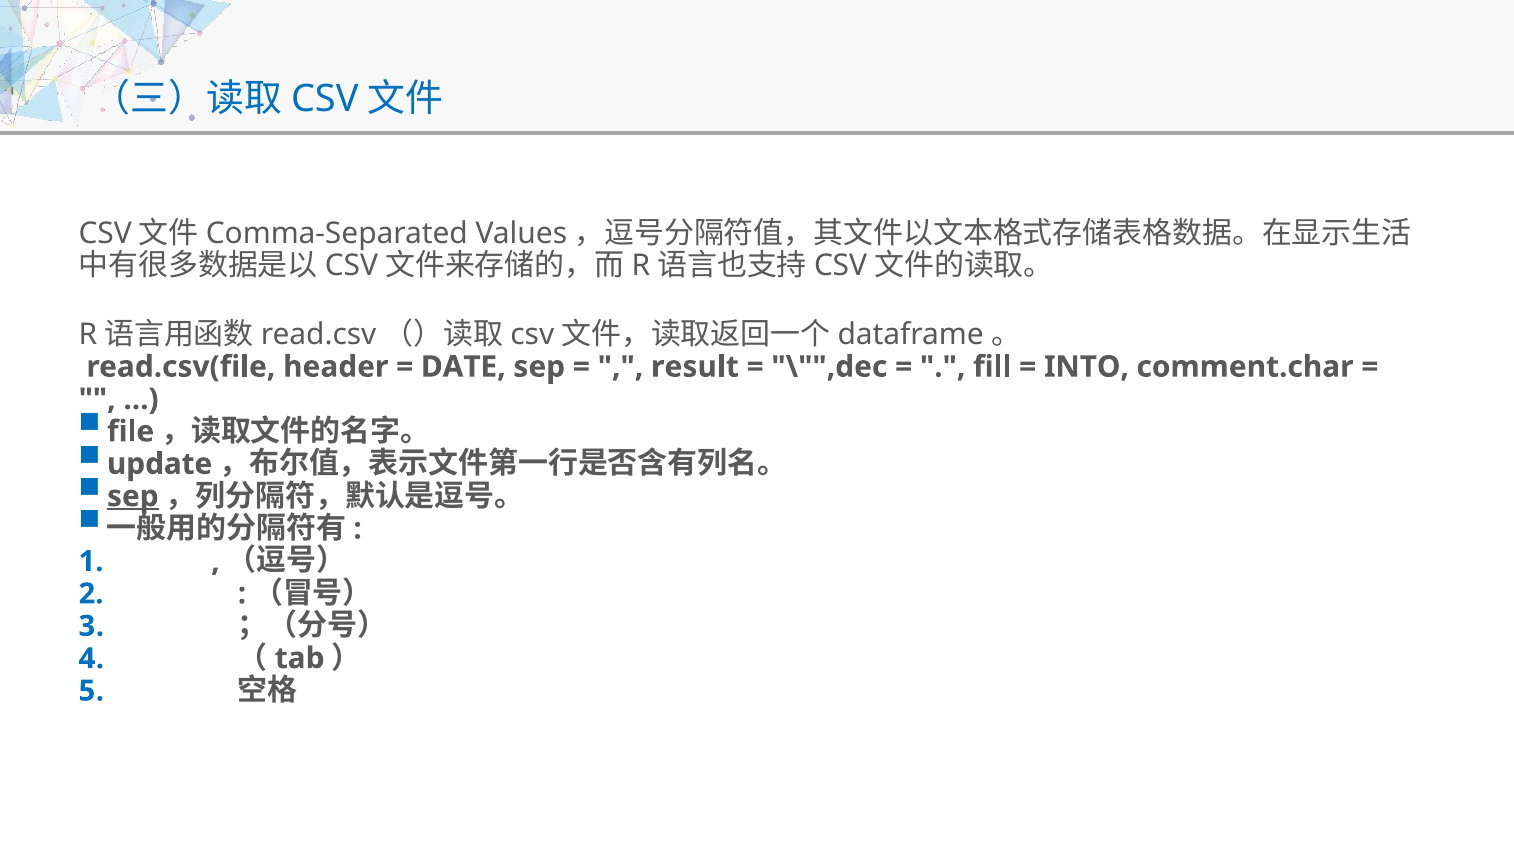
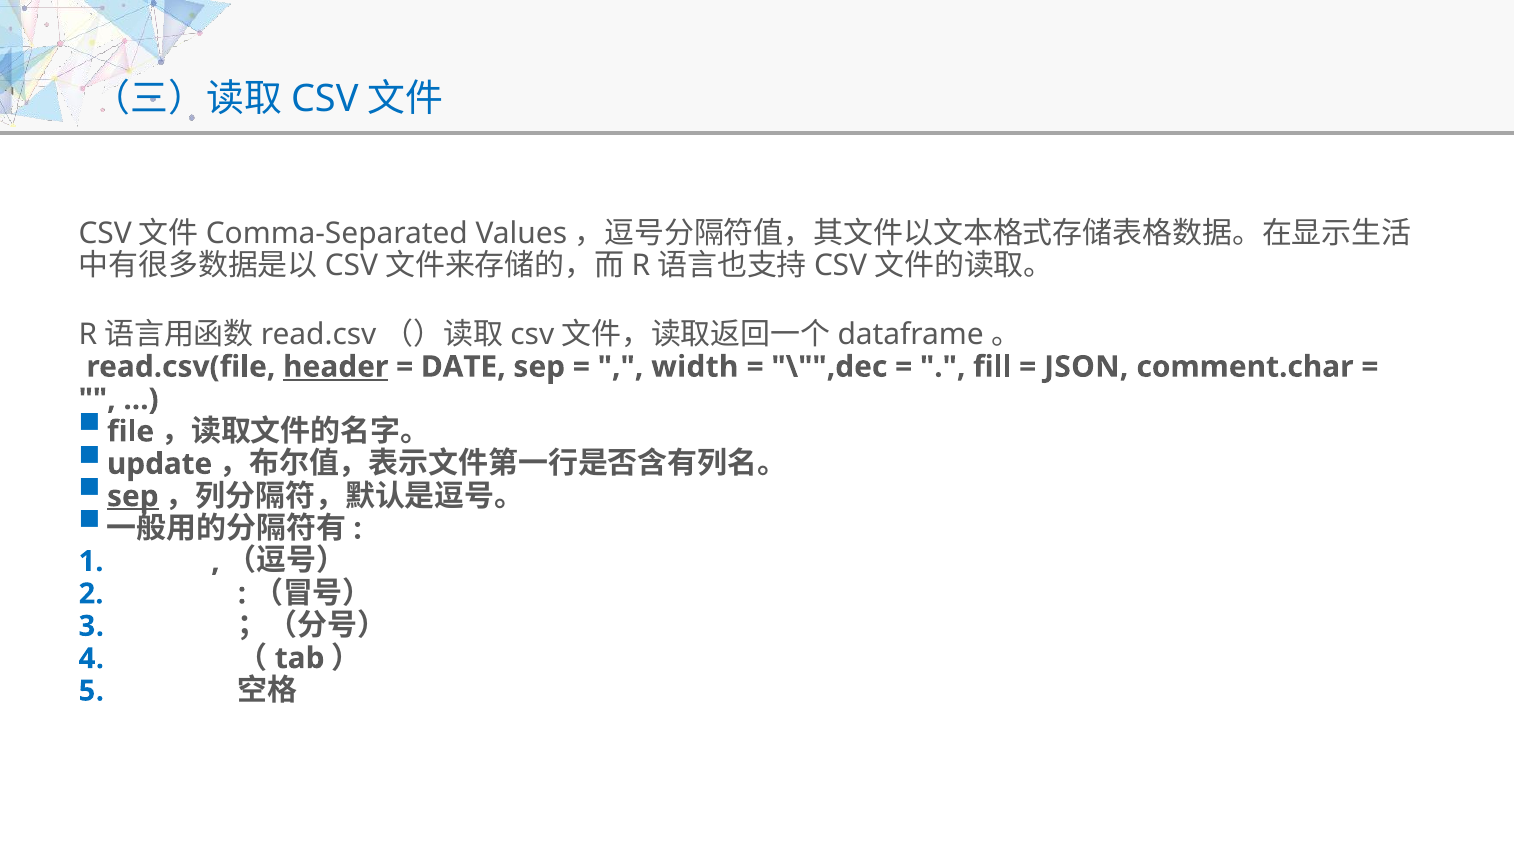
header underline: none -> present
result: result -> width
INTO: INTO -> JSON
